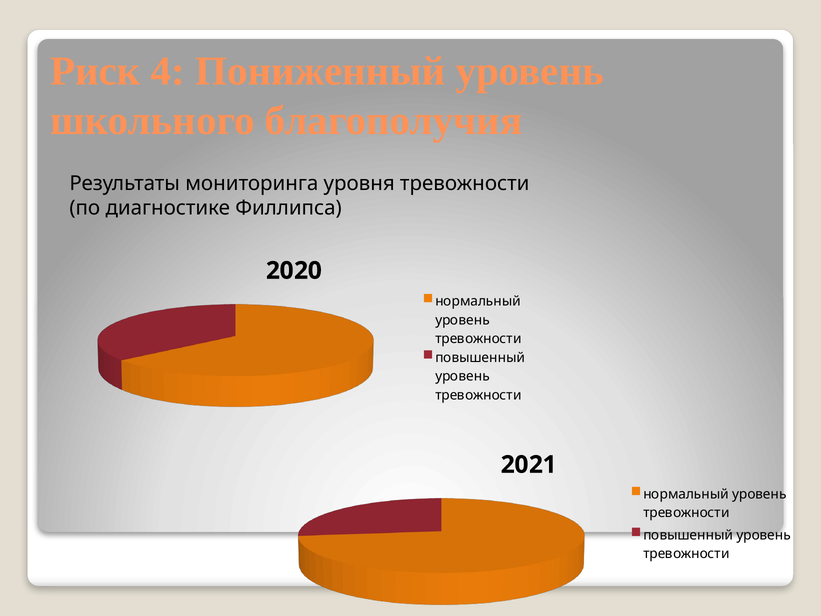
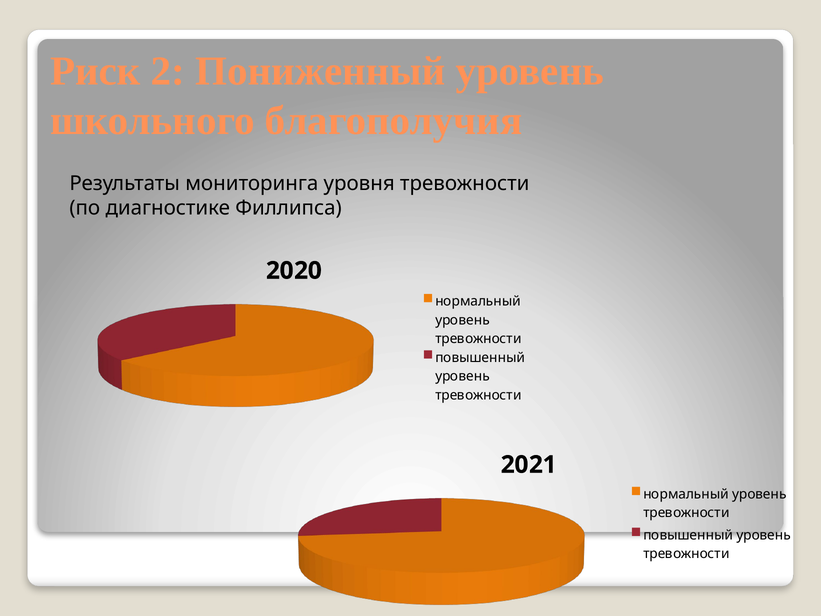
4: 4 -> 2
